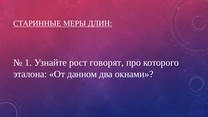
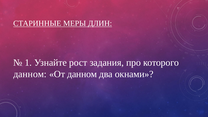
говорят: говорят -> задания
эталона at (30, 74): эталона -> данном
